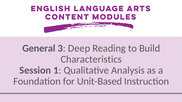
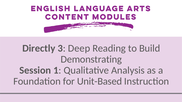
General: General -> Directly
Characteristics: Characteristics -> Demonstrating
